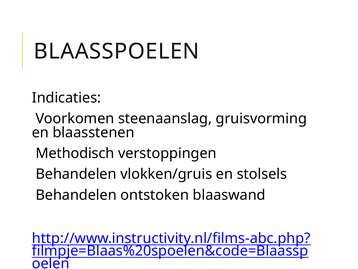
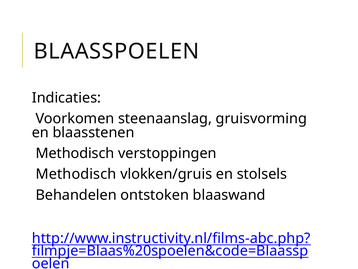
Behandelen at (76, 174): Behandelen -> Methodisch
